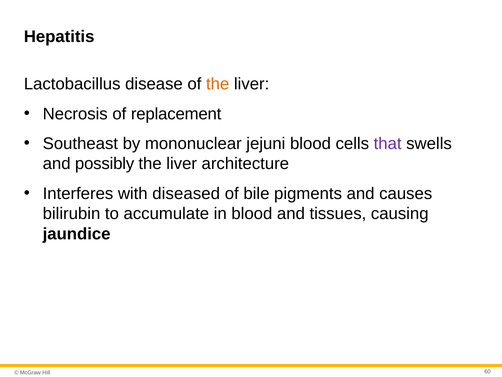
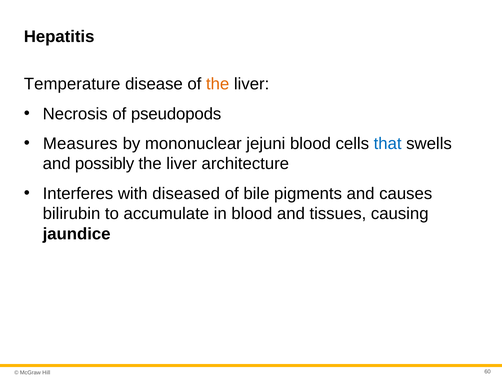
Lactobacillus: Lactobacillus -> Temperature
replacement: replacement -> pseudopods
Southeast: Southeast -> Measures
that colour: purple -> blue
